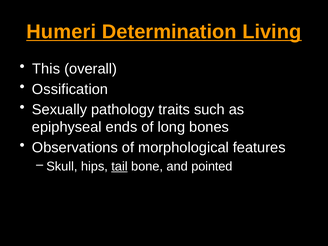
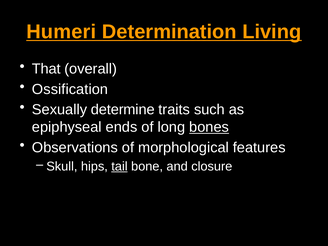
This: This -> That
pathology: pathology -> determine
bones underline: none -> present
pointed: pointed -> closure
